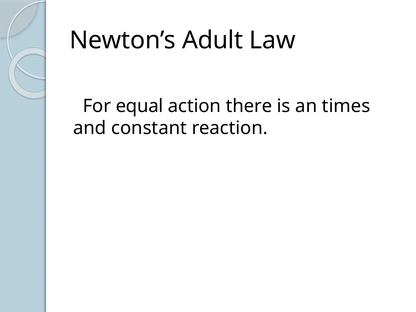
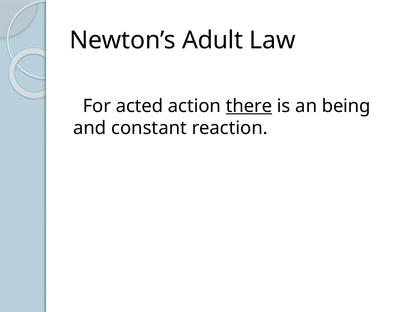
equal: equal -> acted
there underline: none -> present
times: times -> being
